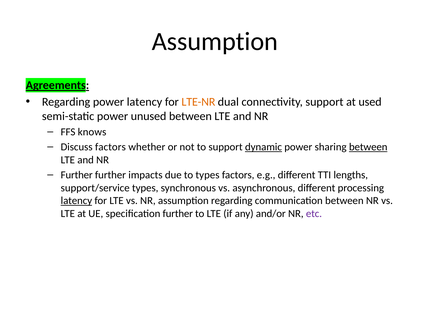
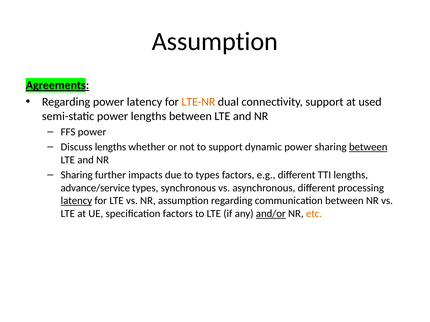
power unused: unused -> lengths
FFS knows: knows -> power
Discuss factors: factors -> lengths
dynamic underline: present -> none
Further at (77, 175): Further -> Sharing
support/service: support/service -> advance/service
specification further: further -> factors
and/or underline: none -> present
etc colour: purple -> orange
